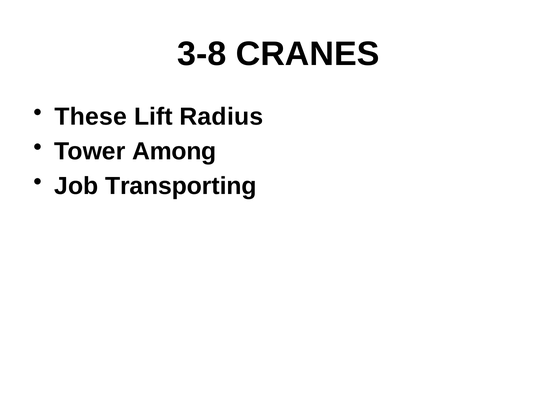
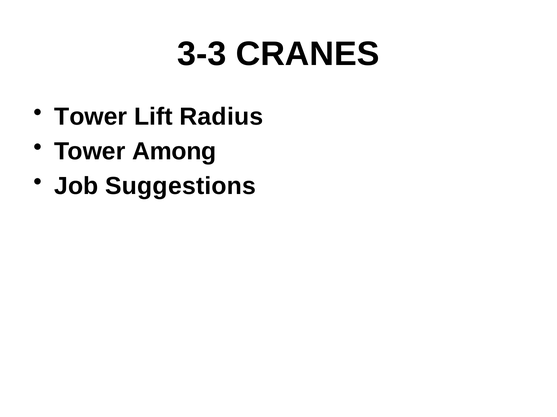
3-8: 3-8 -> 3-3
These at (91, 117): These -> Tower
Transporting: Transporting -> Suggestions
